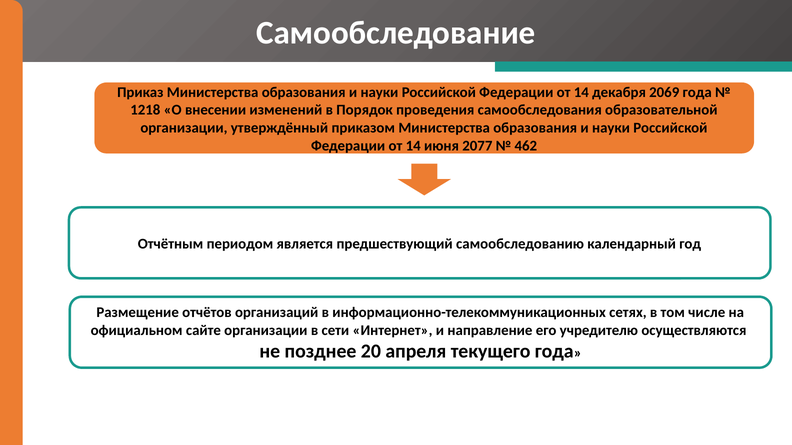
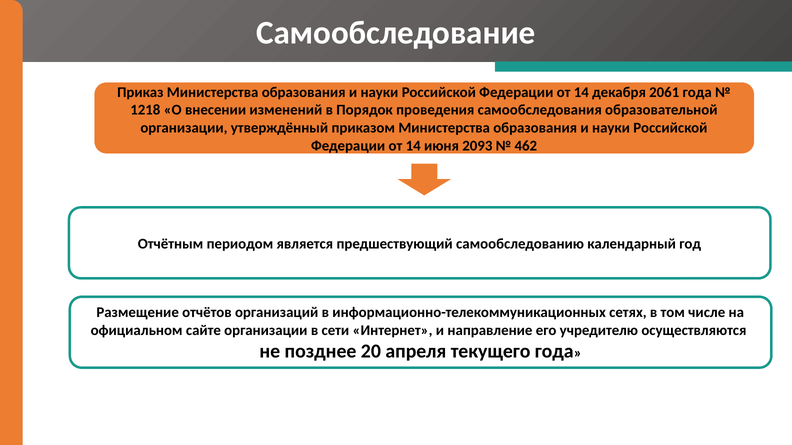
2069: 2069 -> 2061
2077: 2077 -> 2093
